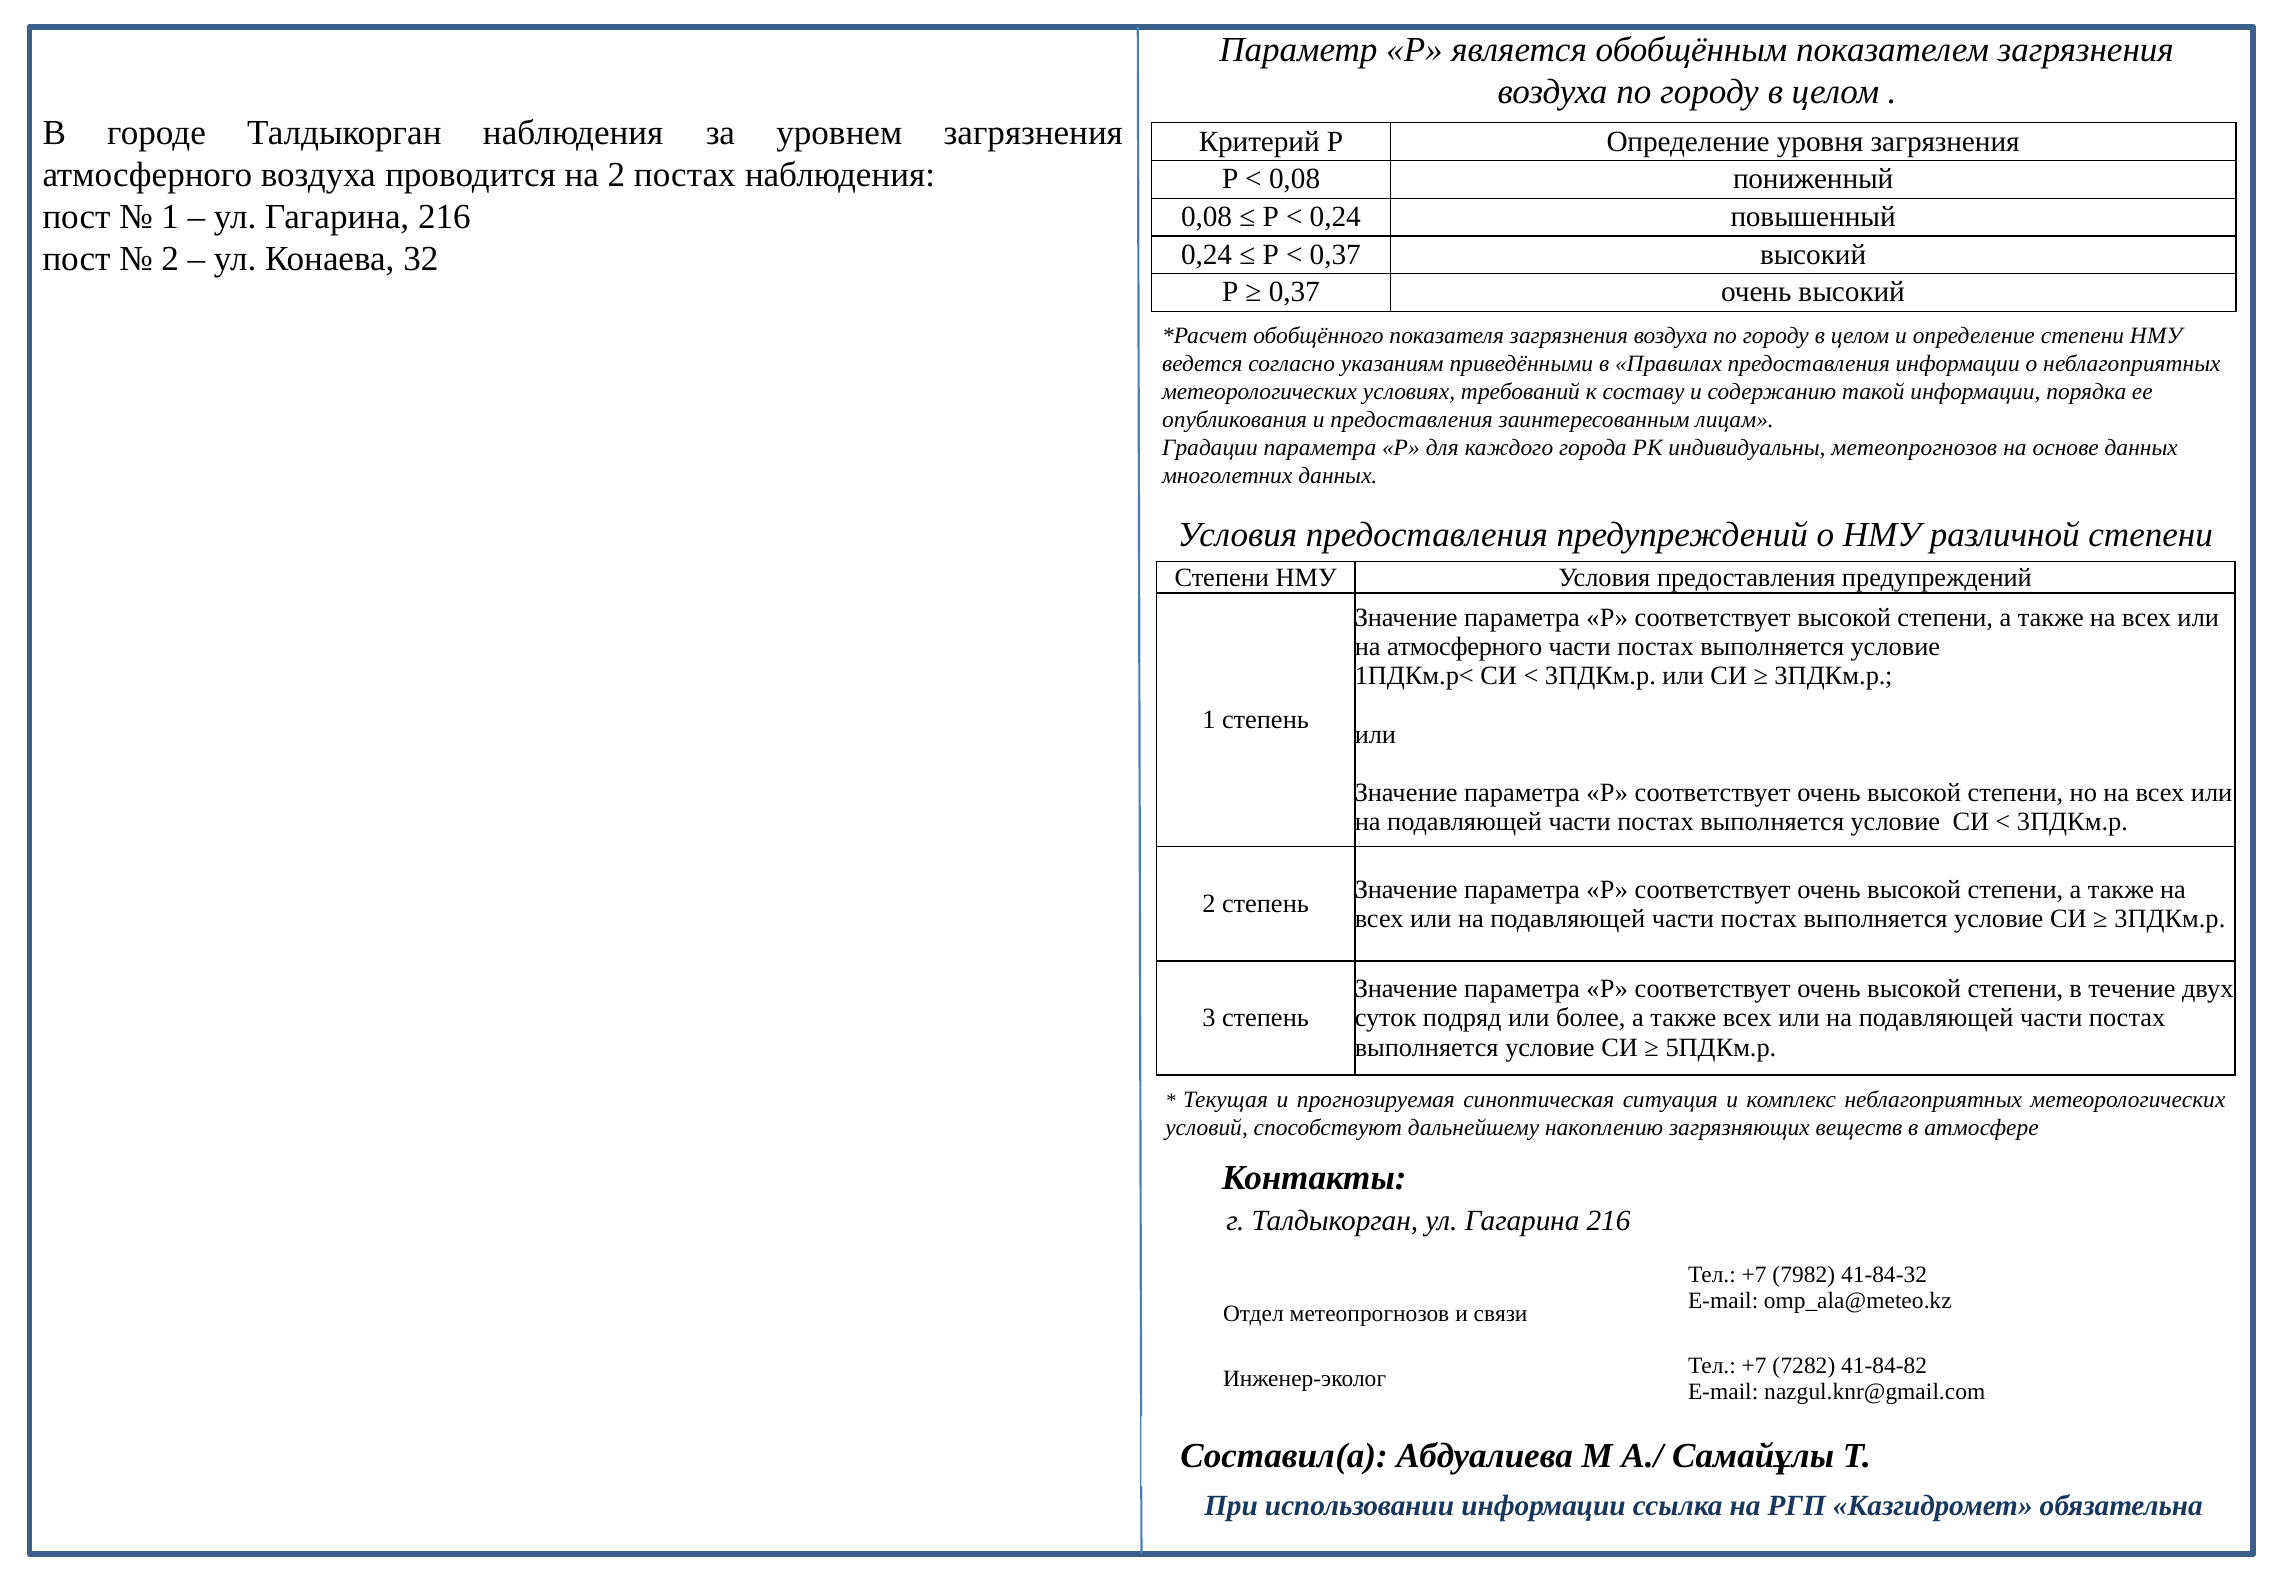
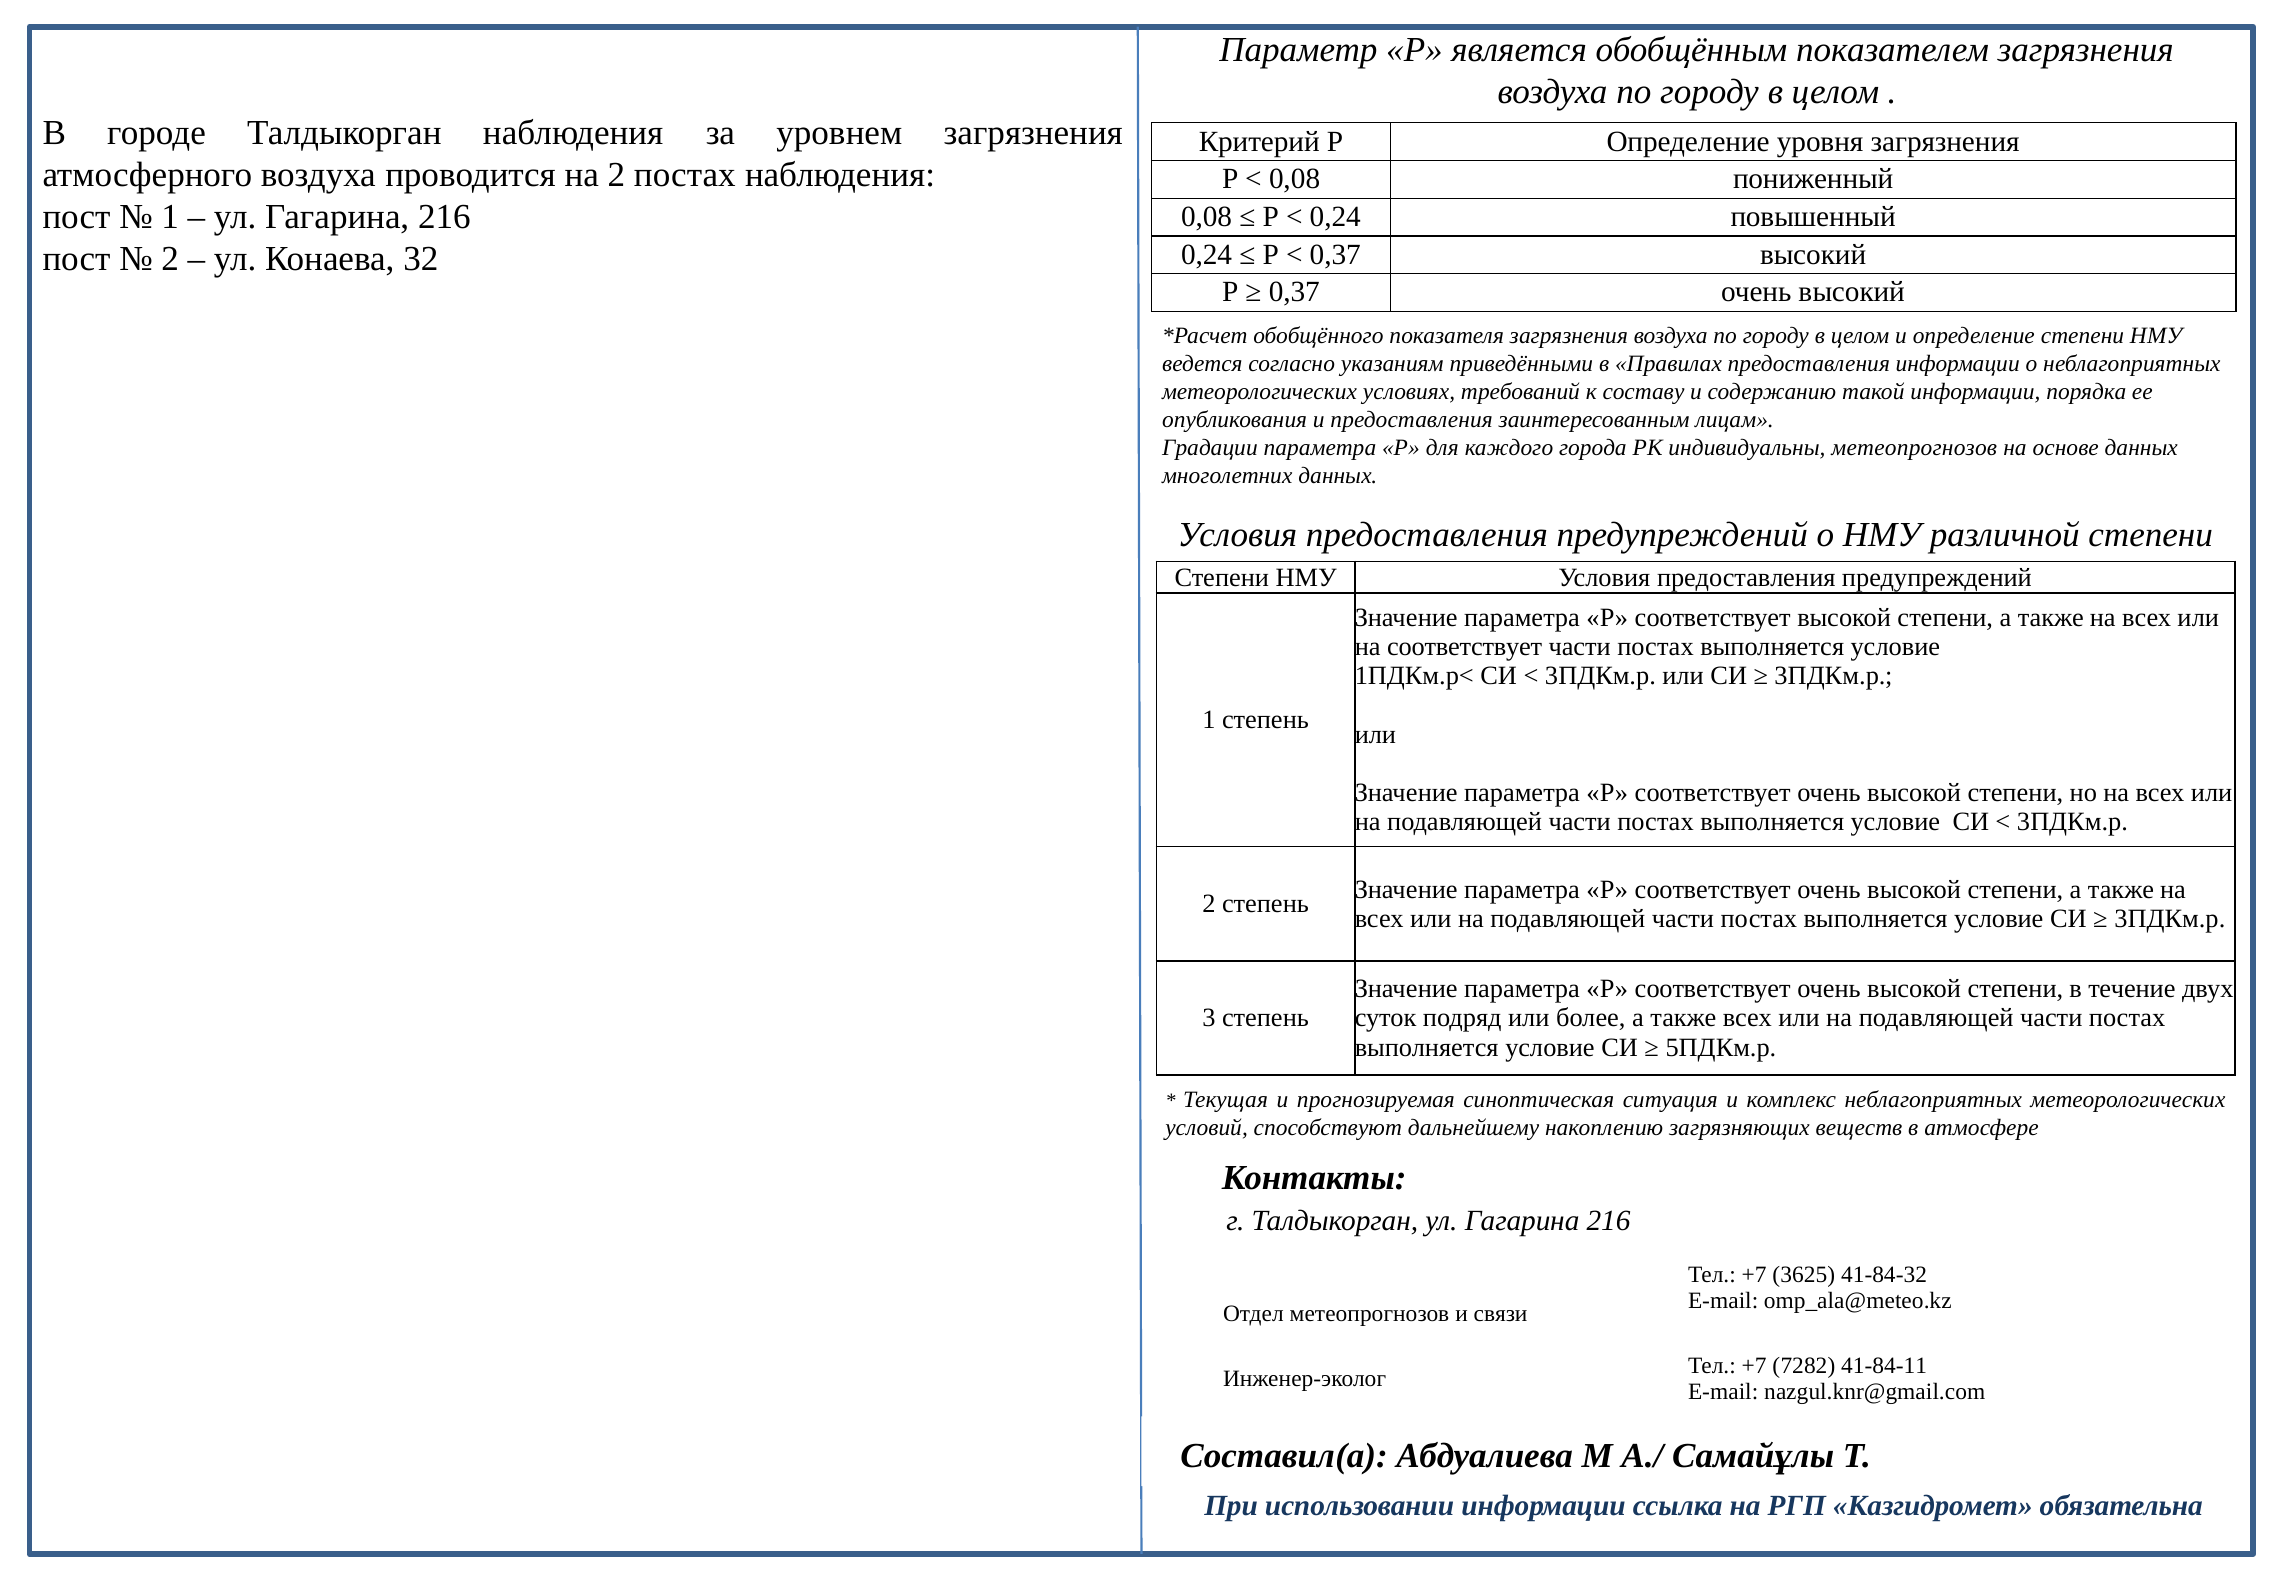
на атмосферного: атмосферного -> соответствует
7982: 7982 -> 3625
41-84-82: 41-84-82 -> 41-84-11
